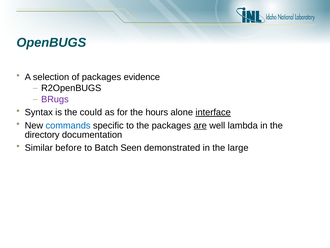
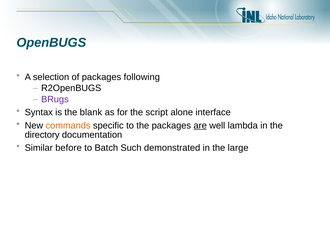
evidence: evidence -> following
could: could -> blank
hours: hours -> script
interface underline: present -> none
commands colour: blue -> orange
Seen: Seen -> Such
